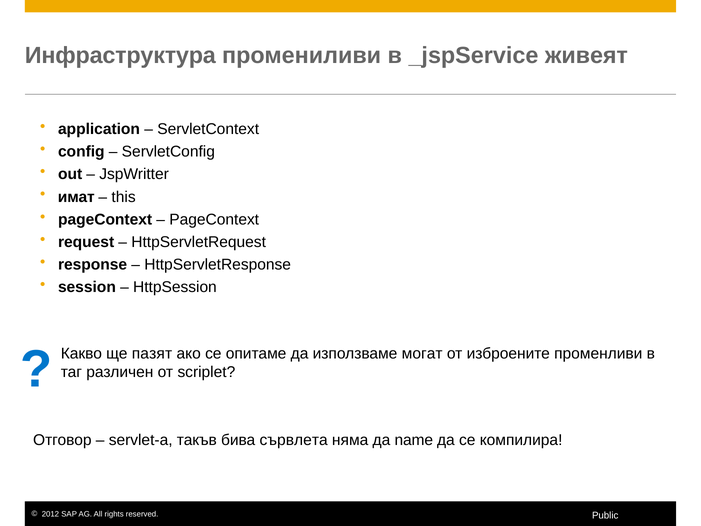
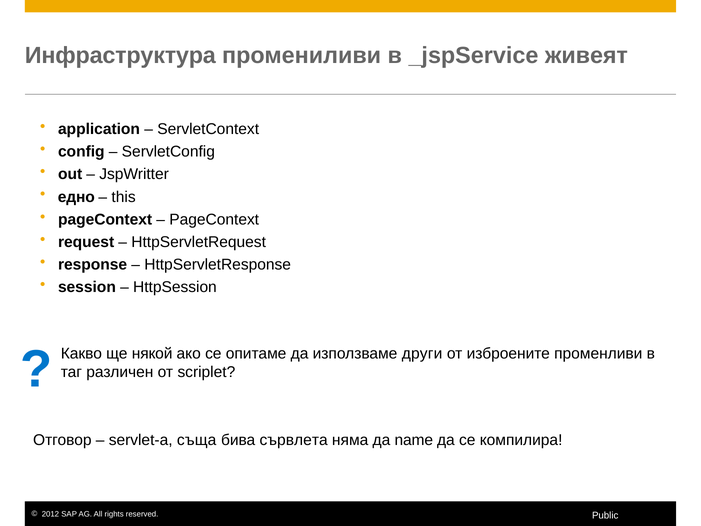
имат: имат -> едно
пазят: пазят -> някой
могат: могат -> други
такъв: такъв -> съща
